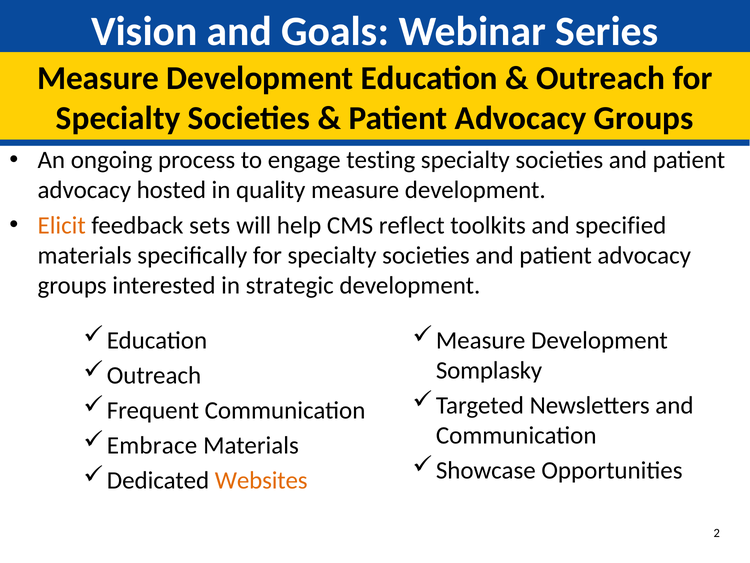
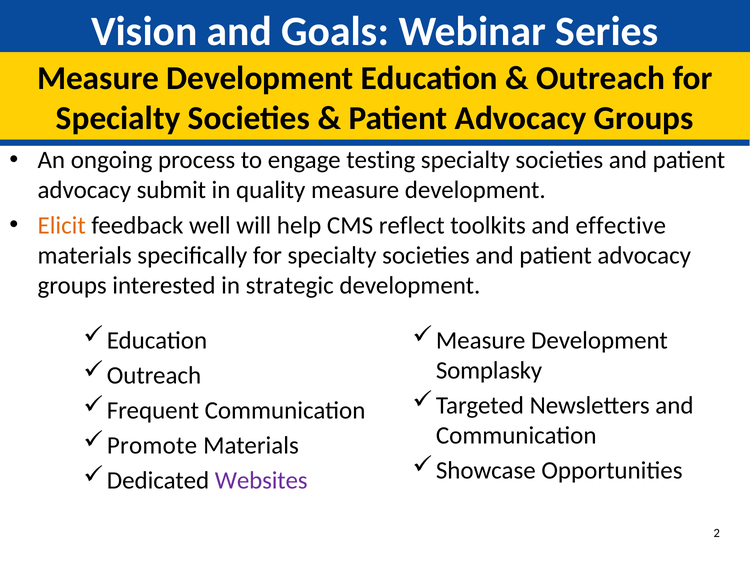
hosted: hosted -> submit
sets: sets -> well
specified: specified -> effective
Embrace: Embrace -> Promote
Websites colour: orange -> purple
